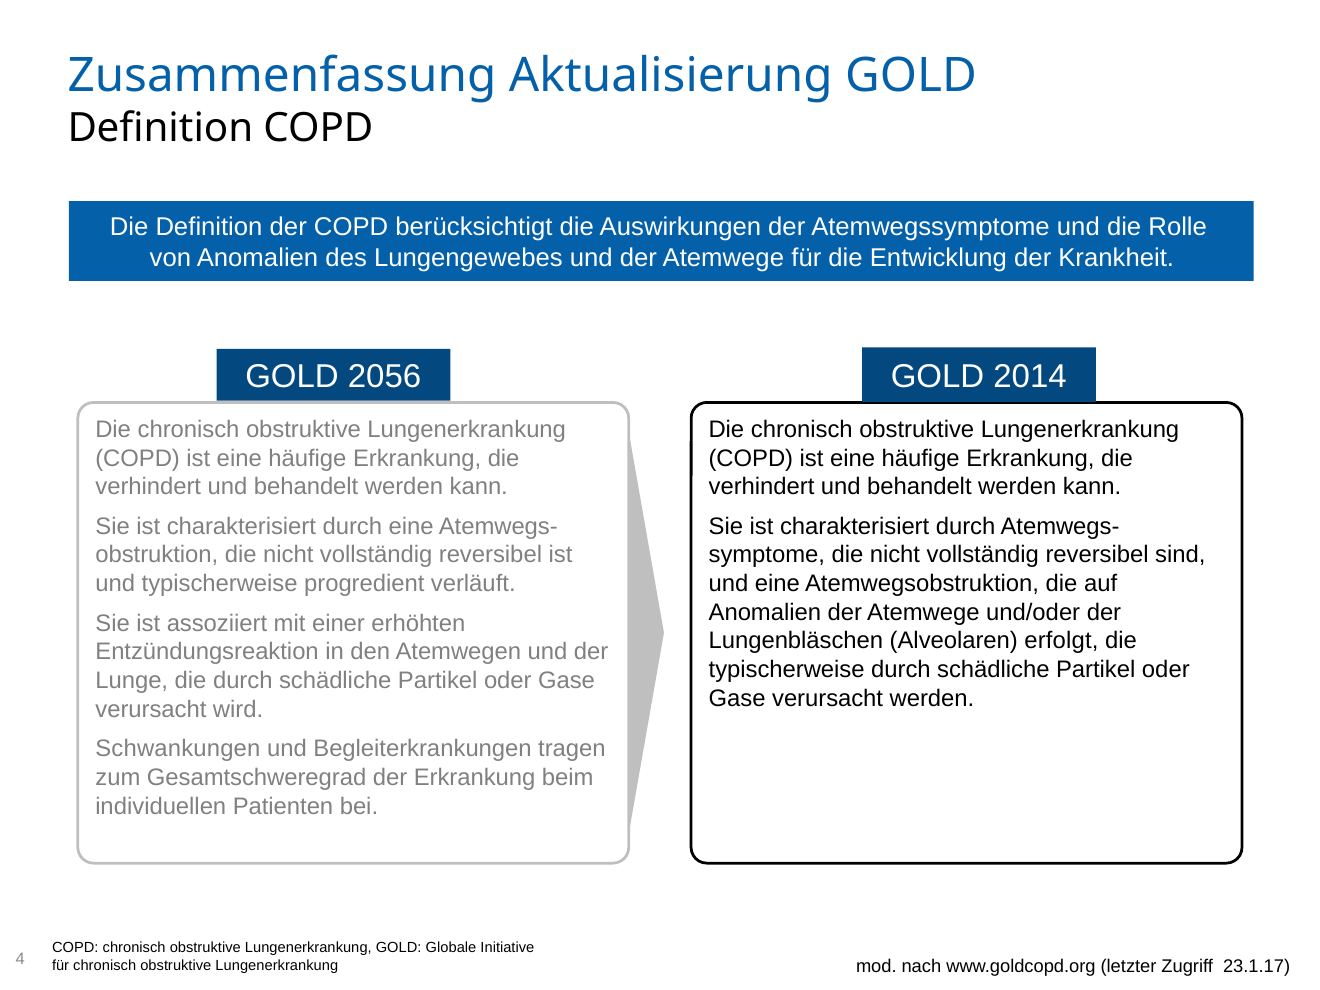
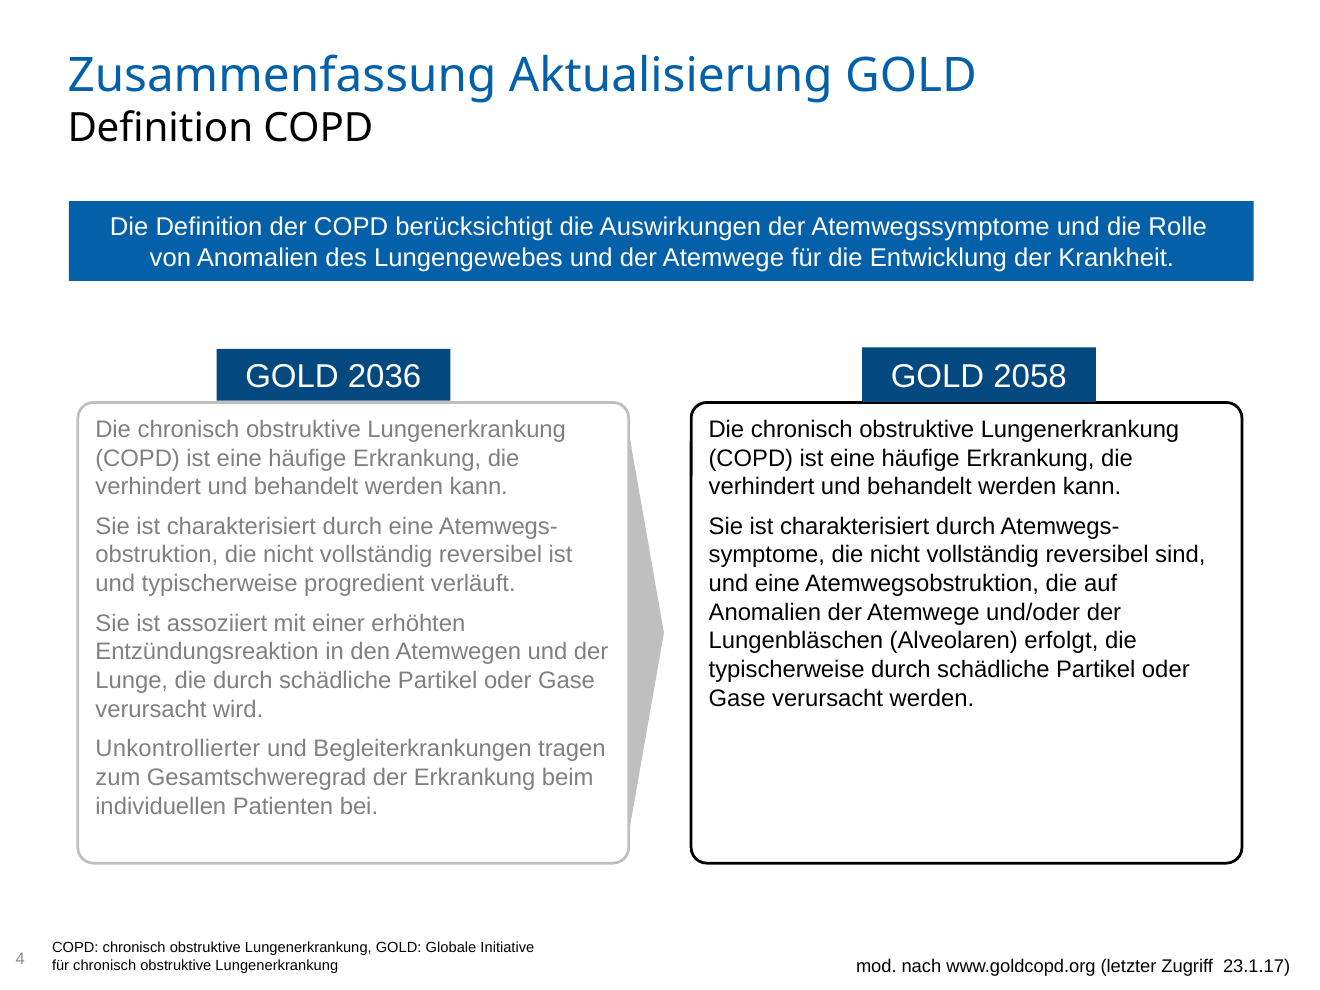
2014: 2014 -> 2058
2056: 2056 -> 2036
Schwankungen: Schwankungen -> Unkontrollierter
